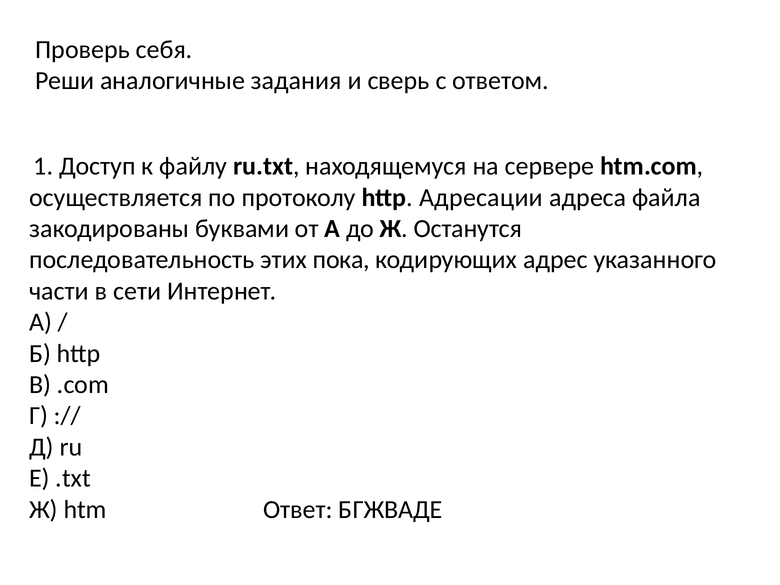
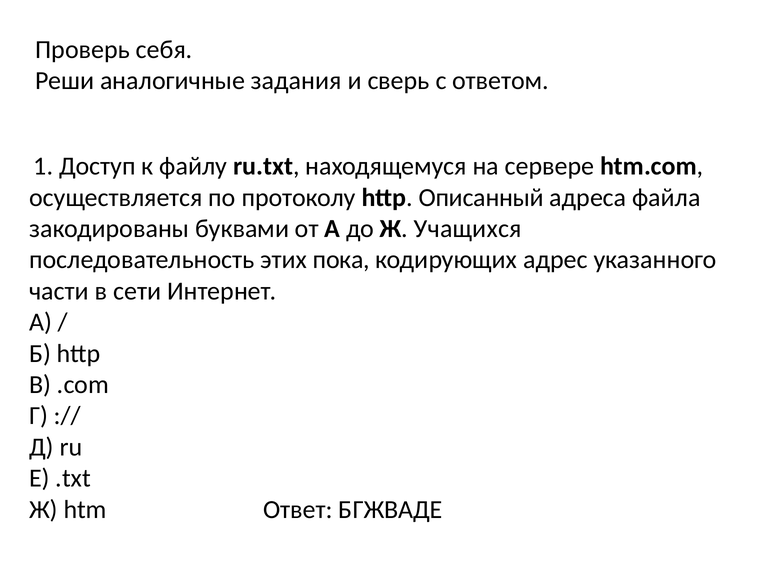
Адресации: Адресации -> Описанный
Останутся: Останутся -> Учащихся
